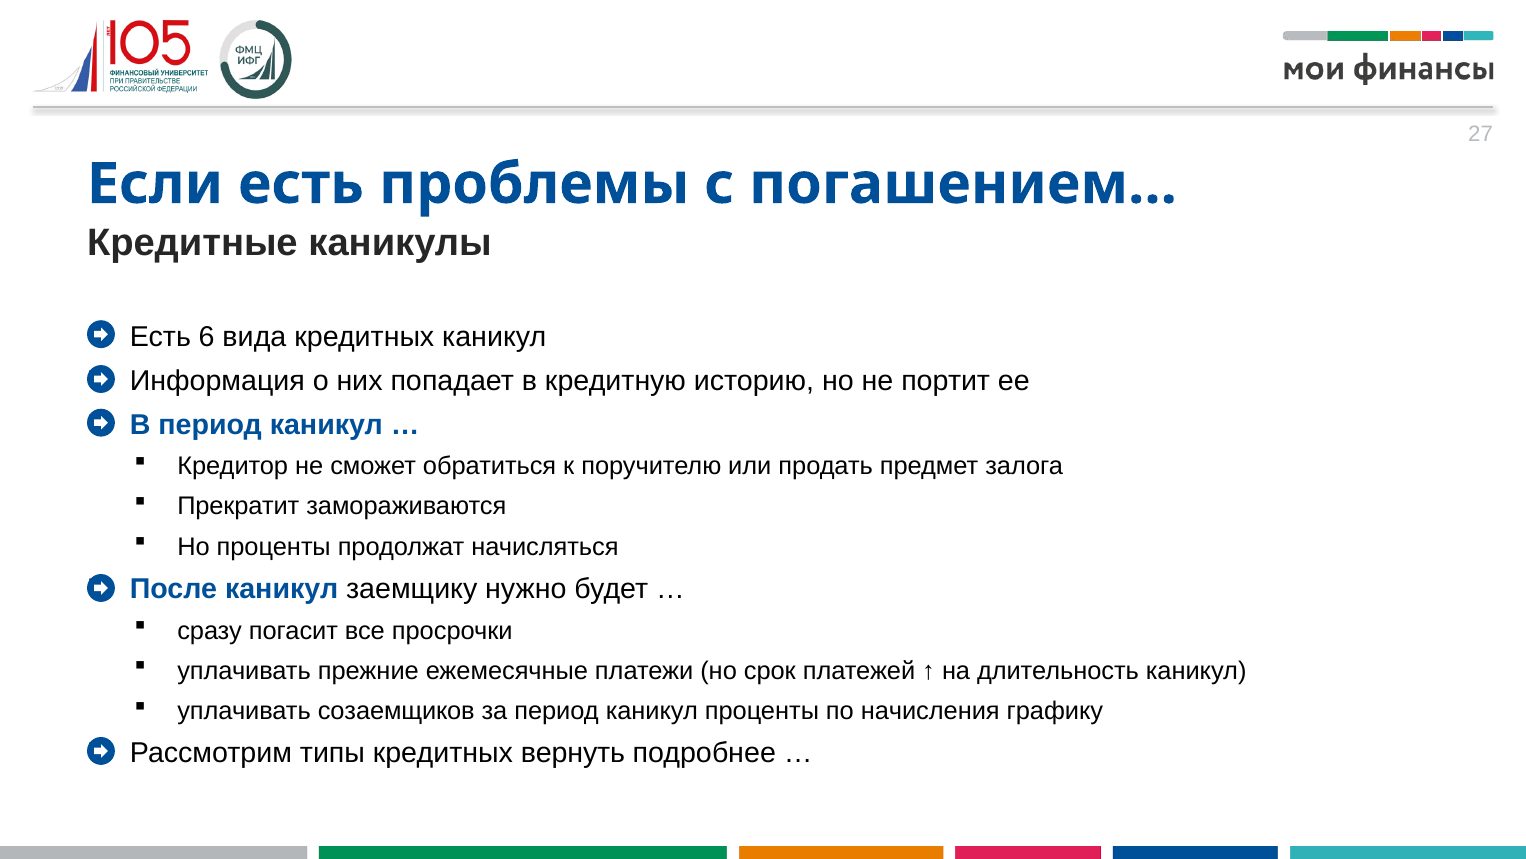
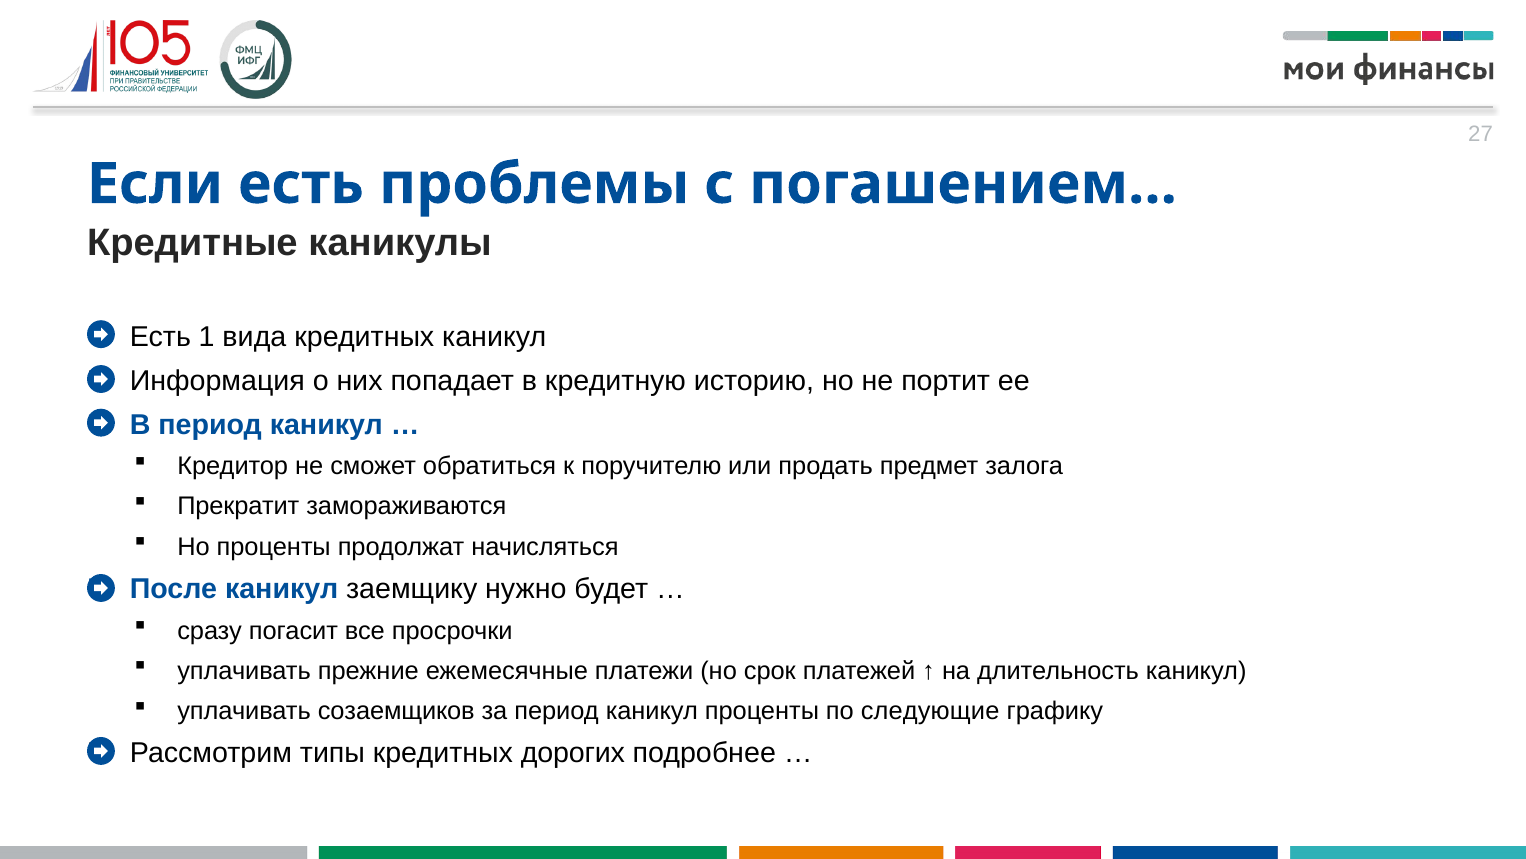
6: 6 -> 1
начисления: начисления -> следующие
вернуть: вернуть -> дорогих
